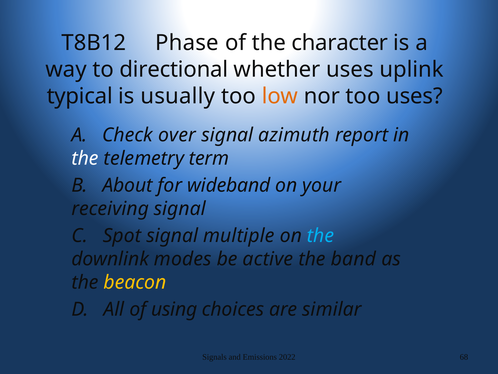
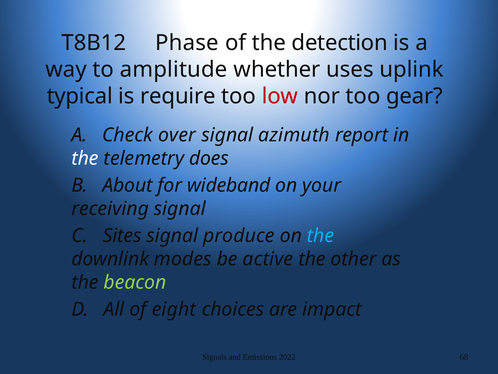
character: character -> detection
directional: directional -> amplitude
usually: usually -> require
low colour: orange -> red
too uses: uses -> gear
term: term -> does
Spot: Spot -> Sites
multiple: multiple -> produce
band: band -> other
beacon colour: yellow -> light green
using: using -> eight
similar: similar -> impact
